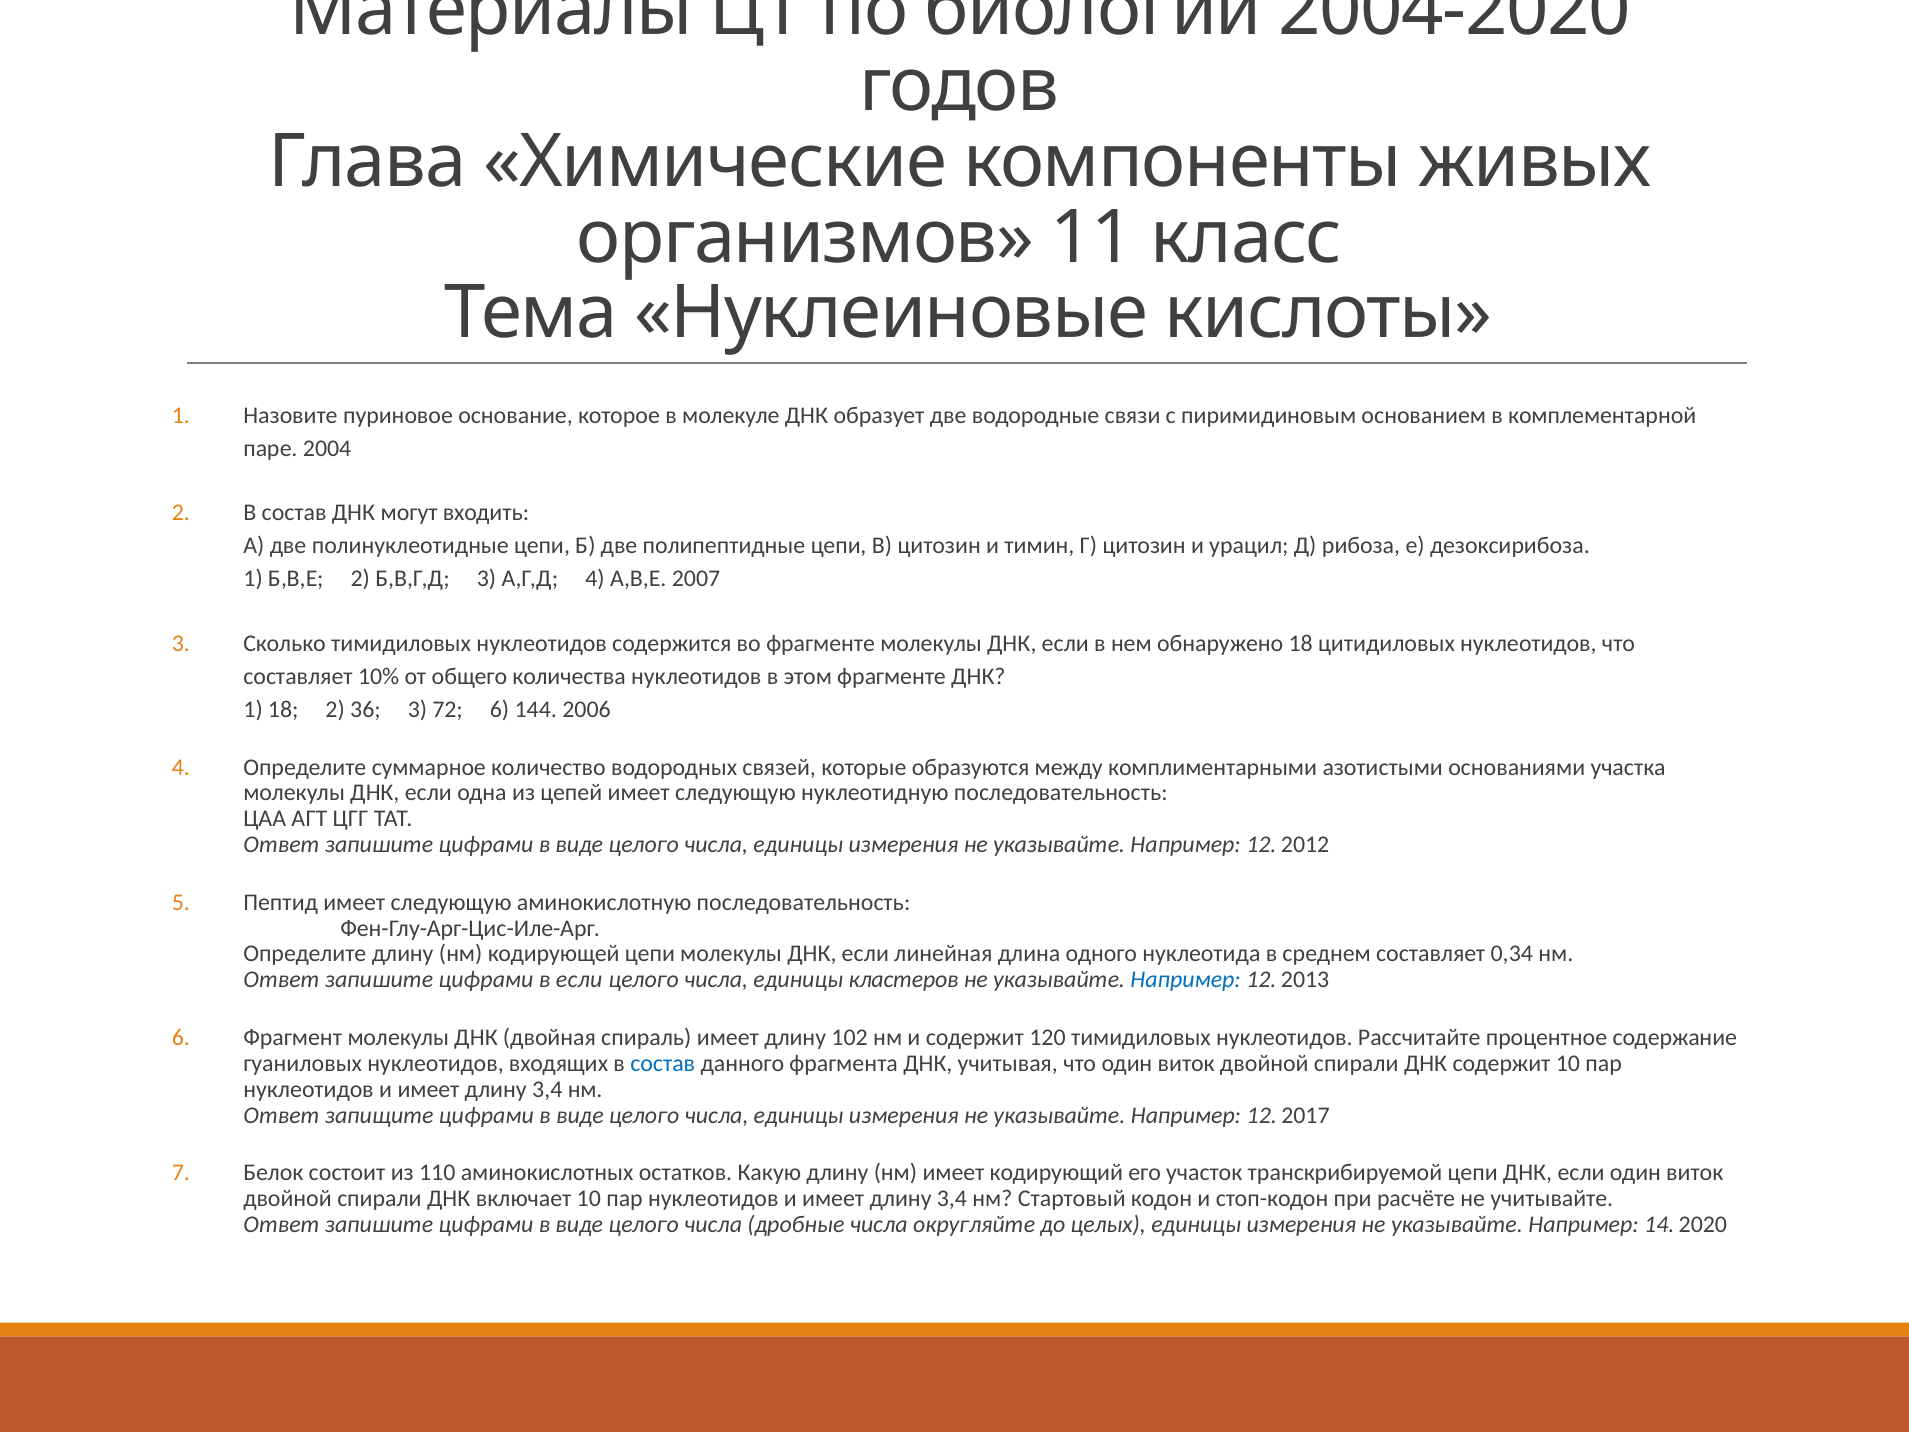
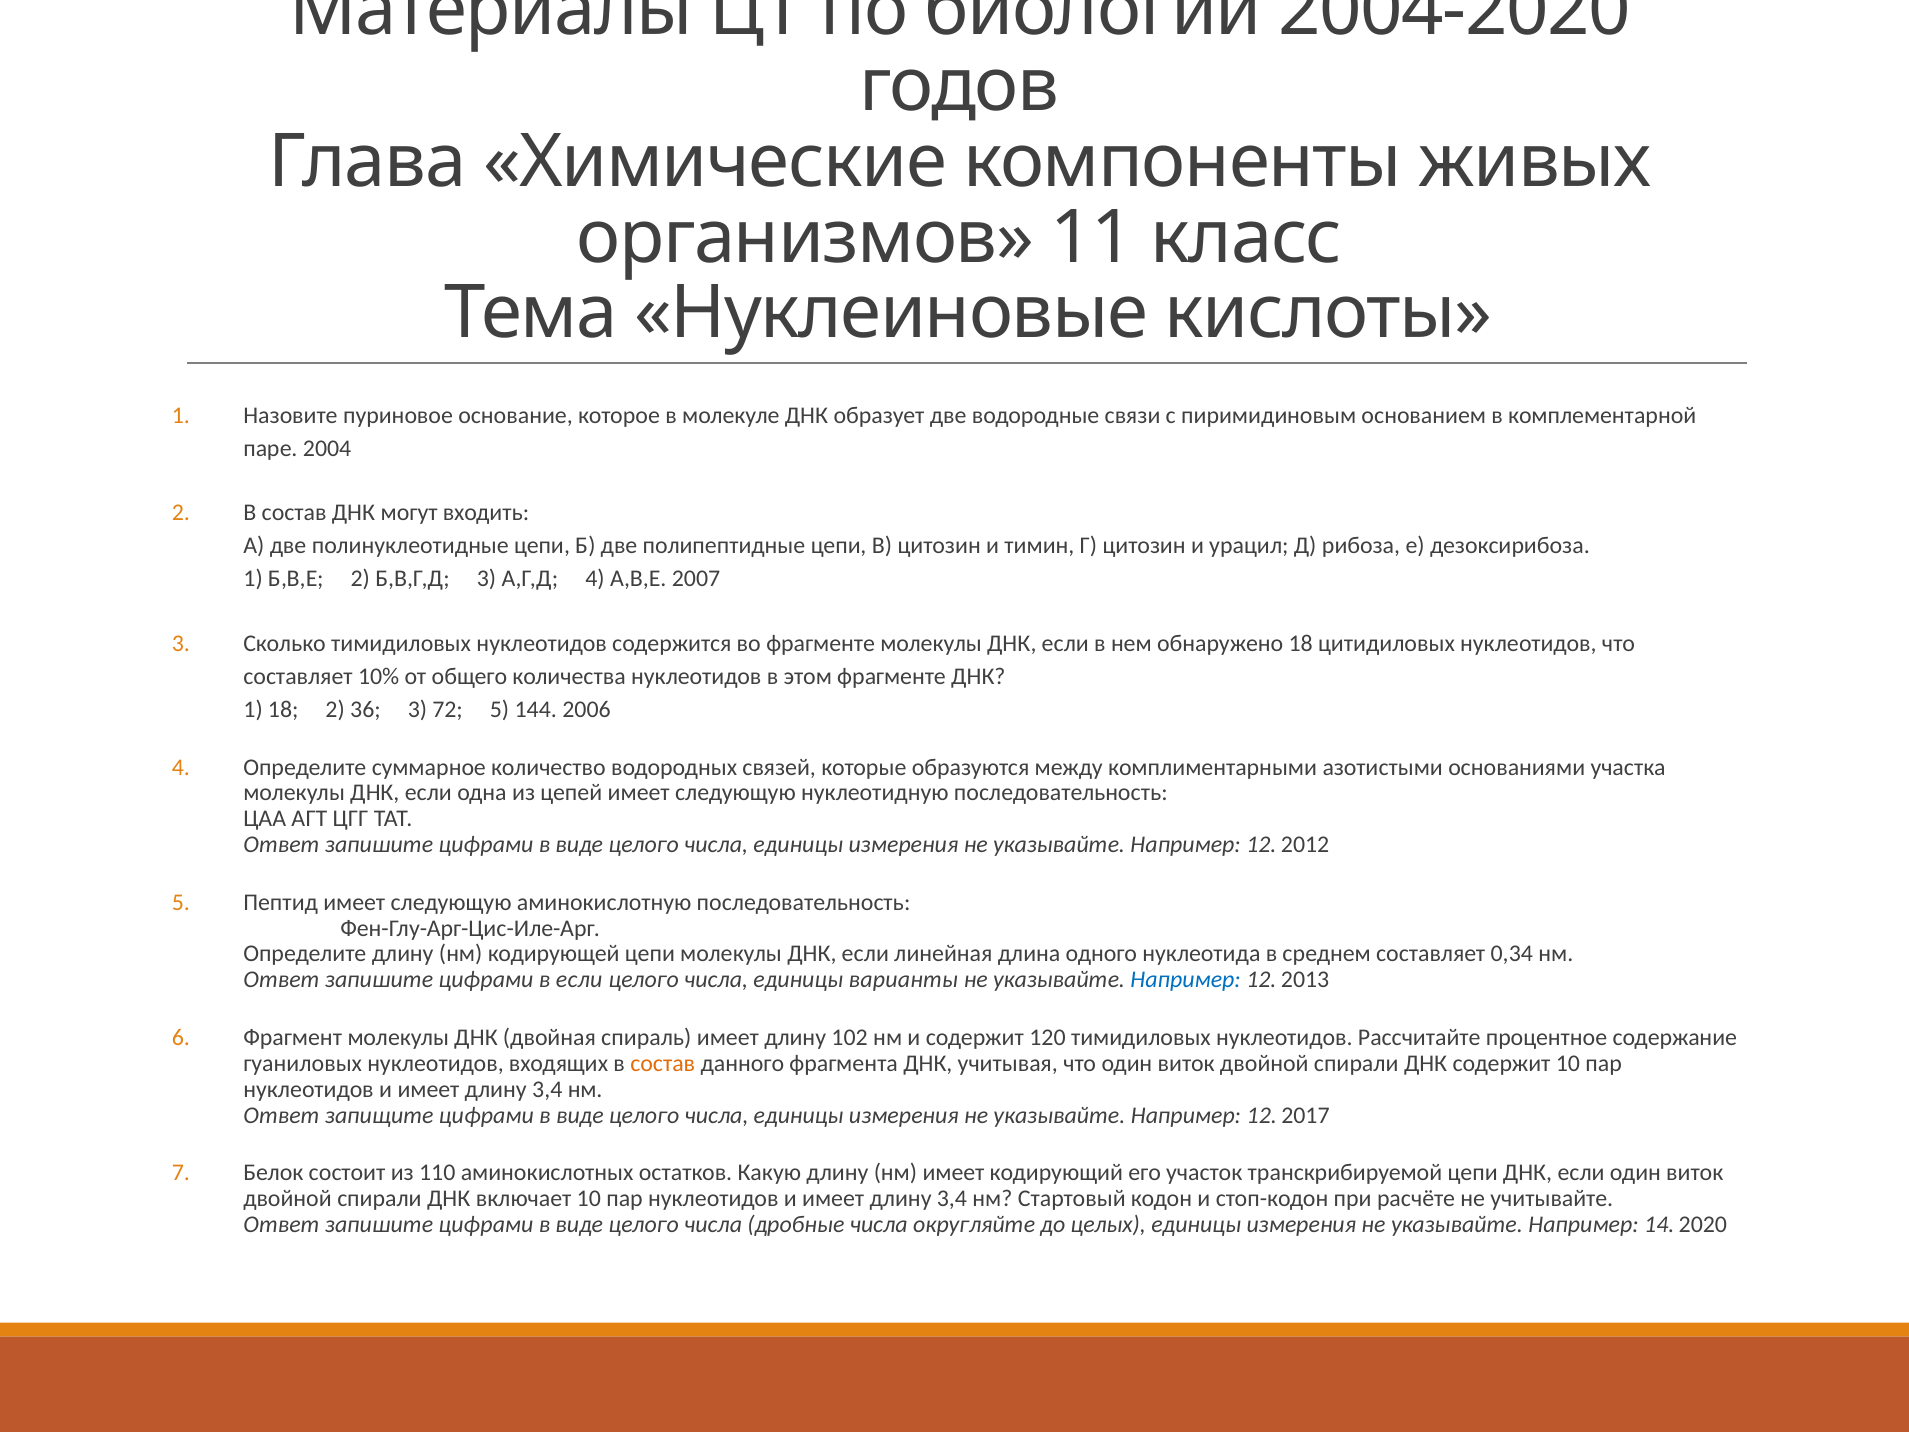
72 6: 6 -> 5
кластеров: кластеров -> варианты
состав at (663, 1063) colour: blue -> orange
